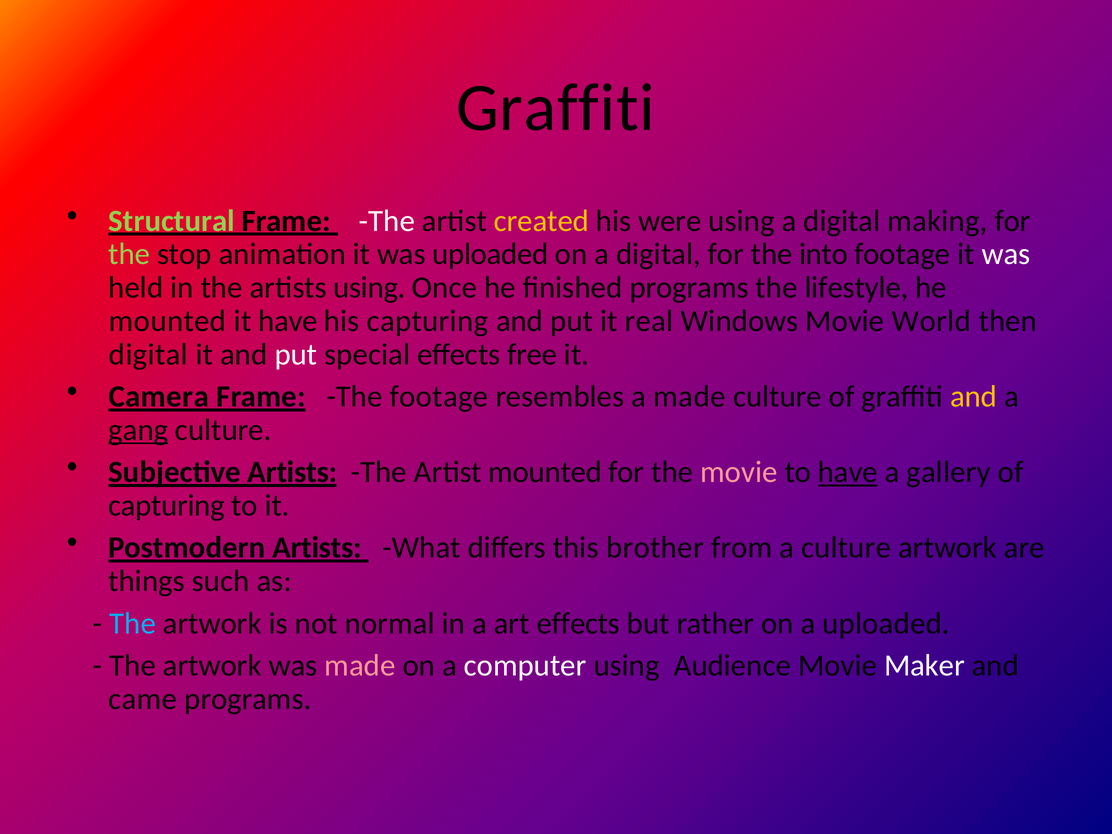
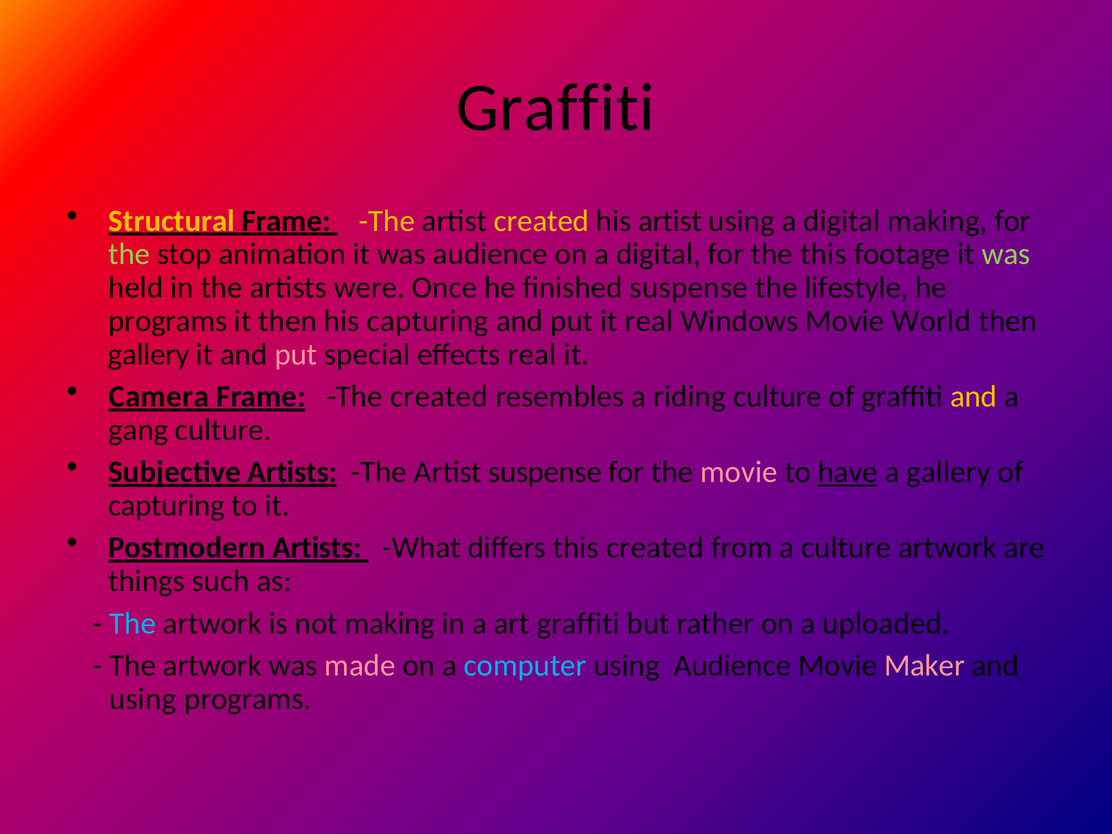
Structural colour: light green -> yellow
The at (387, 221) colour: white -> yellow
his were: were -> artist
was uploaded: uploaded -> audience
the into: into -> this
was at (1006, 254) colour: white -> light green
artists using: using -> were
finished programs: programs -> suspense
mounted at (168, 321): mounted -> programs
it have: have -> then
digital at (148, 354): digital -> gallery
put at (296, 354) colour: white -> pink
effects free: free -> real
The footage: footage -> created
a made: made -> riding
gang underline: present -> none
Artist mounted: mounted -> suspense
this brother: brother -> created
not normal: normal -> making
art effects: effects -> graffiti
computer colour: white -> light blue
Maker colour: white -> pink
came at (143, 699): came -> using
